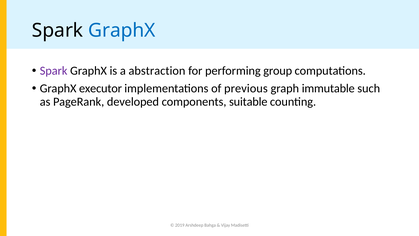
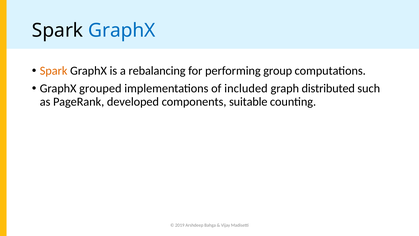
Spark at (54, 71) colour: purple -> orange
abstraction: abstraction -> rebalancing
executor: executor -> grouped
previous: previous -> included
immutable: immutable -> distributed
